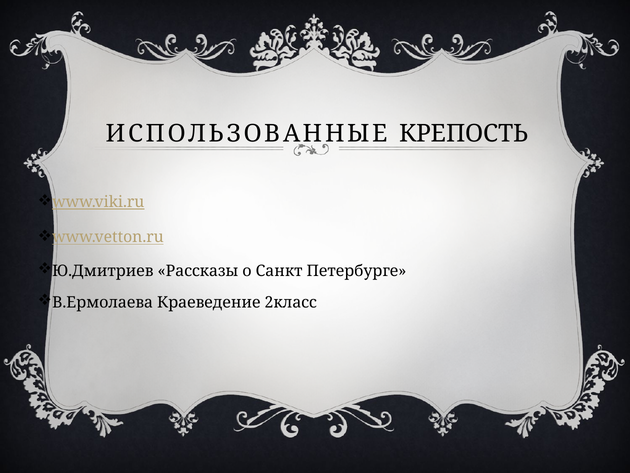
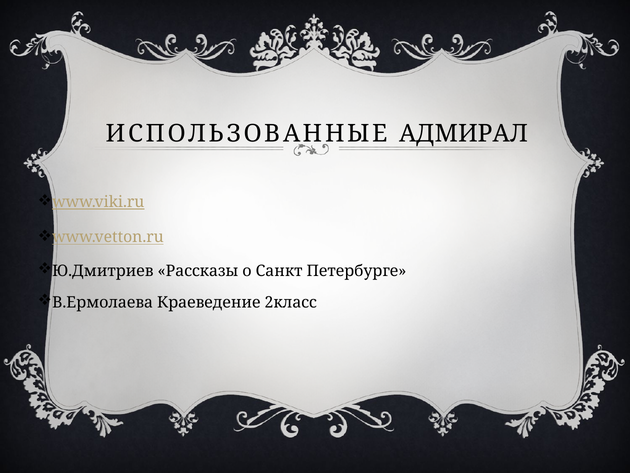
КРЕПОСТЬ: КРЕПОСТЬ -> АДМИРАЛ
